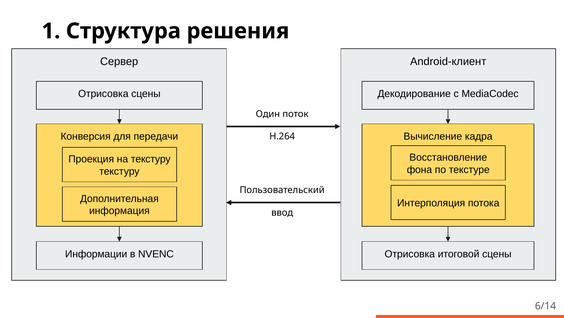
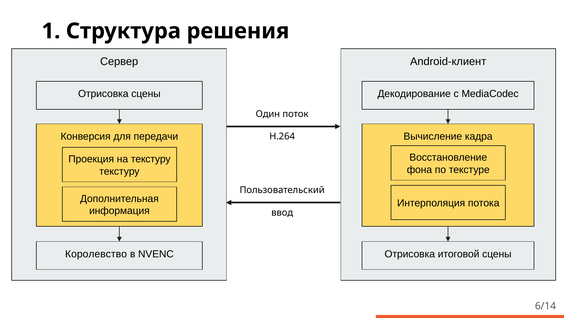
Информации: Информации -> Королевство
